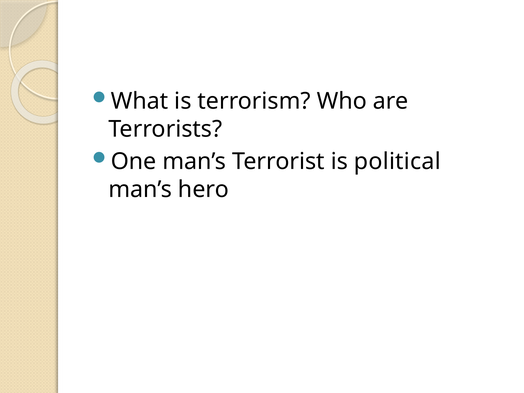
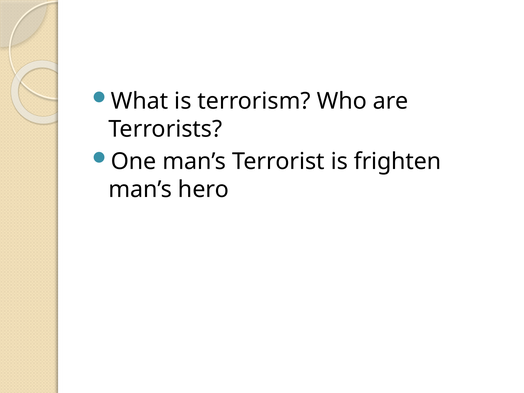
political: political -> frighten
